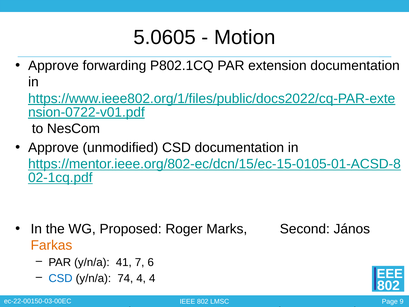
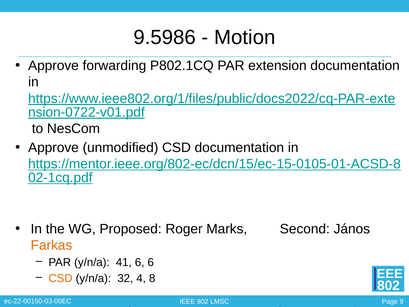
5.0605: 5.0605 -> 9.5986
41 7: 7 -> 6
CSD at (61, 278) colour: blue -> orange
74: 74 -> 32
4 4: 4 -> 8
